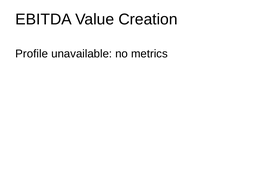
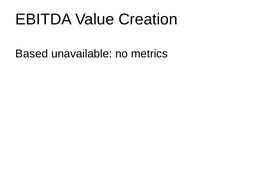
Profile: Profile -> Based
